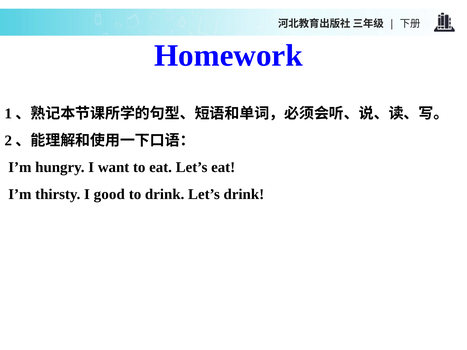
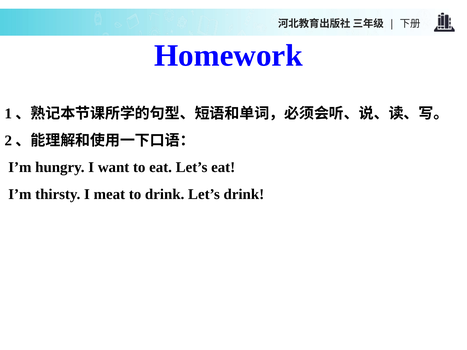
good: good -> meat
